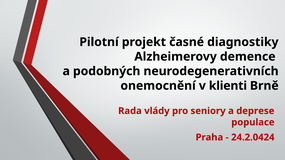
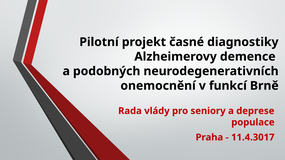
klienti: klienti -> funkcí
24.2.0424: 24.2.0424 -> 11.4.3017
